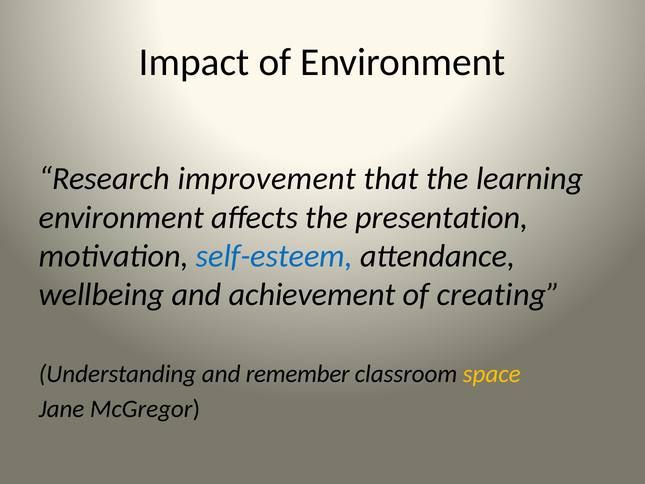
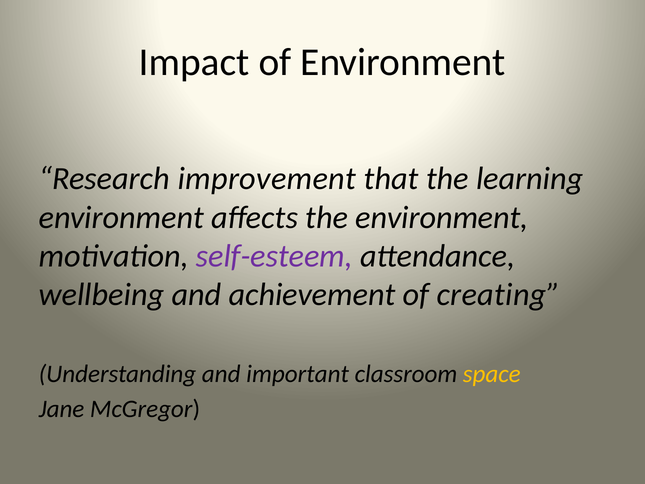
the presentation: presentation -> environment
self-esteem colour: blue -> purple
remember: remember -> important
